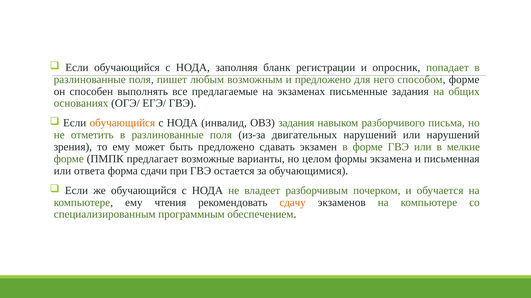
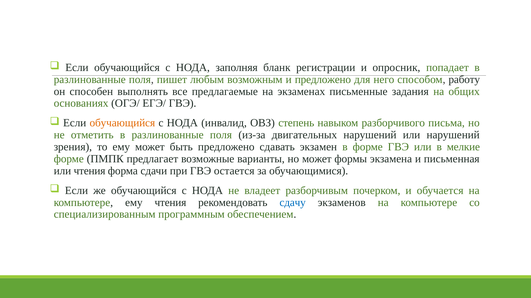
способом форме: форме -> работу
ОВЗ задания: задания -> степень
но целом: целом -> может
или ответа: ответа -> чтения
сдачу colour: orange -> blue
